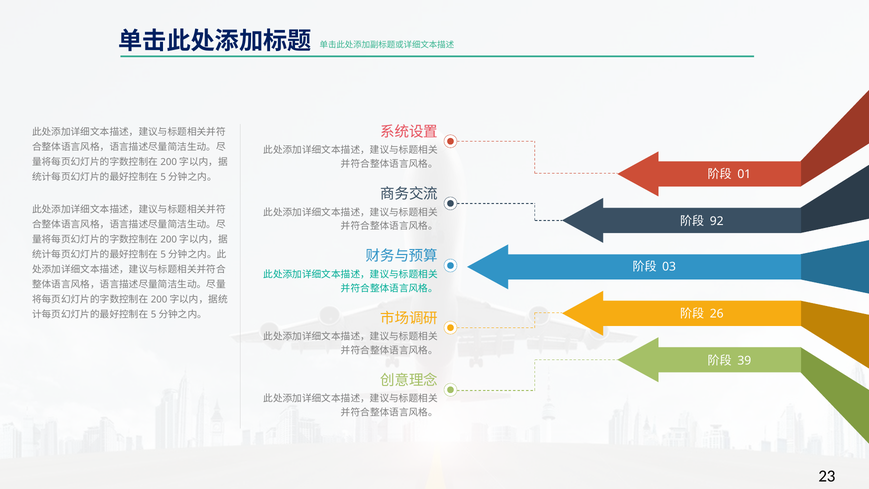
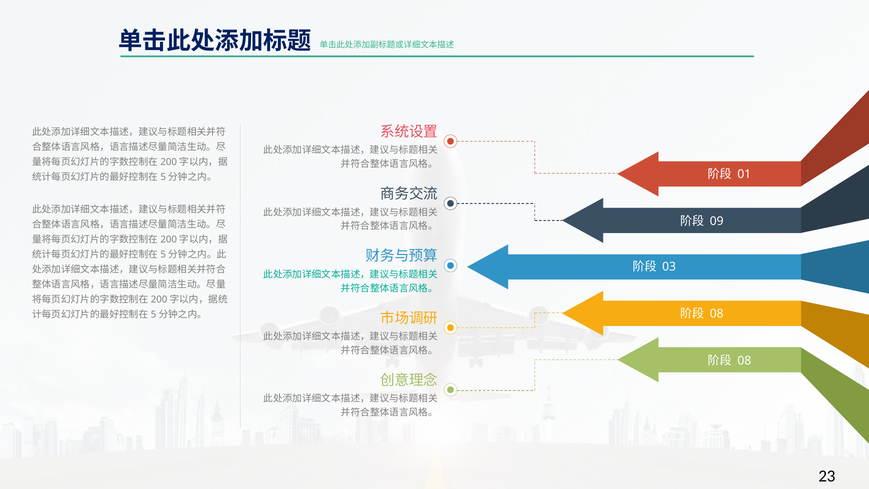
92: 92 -> 09
26 at (717, 313): 26 -> 08
39 at (744, 360): 39 -> 08
